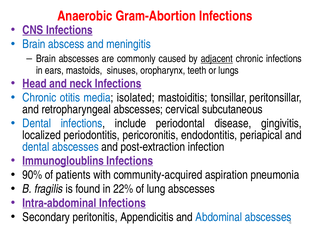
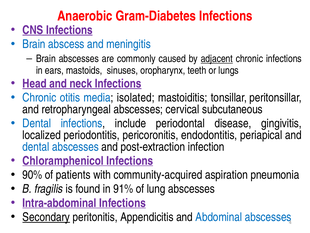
Gram-Abortion: Gram-Abortion -> Gram-Diabetes
Immunogloublins: Immunogloublins -> Chloramphenicol
22%: 22% -> 91%
Secondary underline: none -> present
